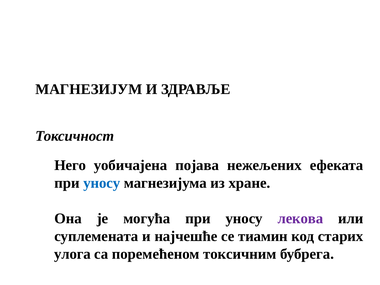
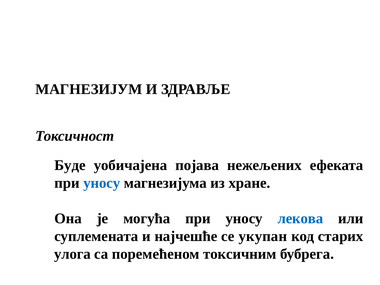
Него: Него -> Буде
лекова colour: purple -> blue
тиамин: тиамин -> укупан
